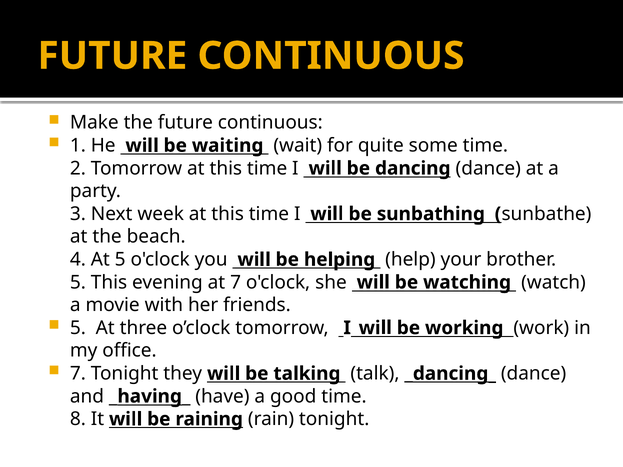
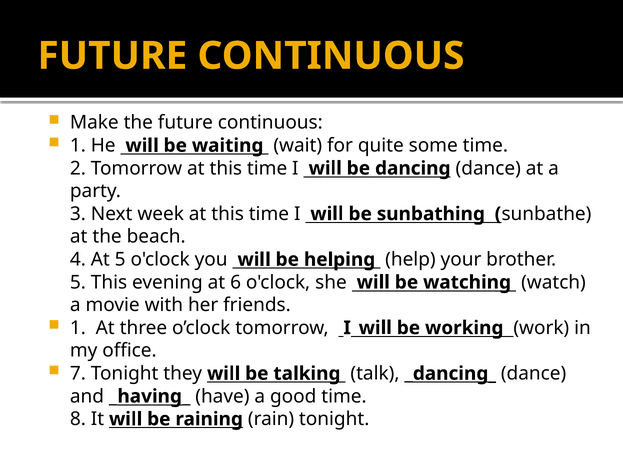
at 7: 7 -> 6
5 at (78, 328): 5 -> 1
